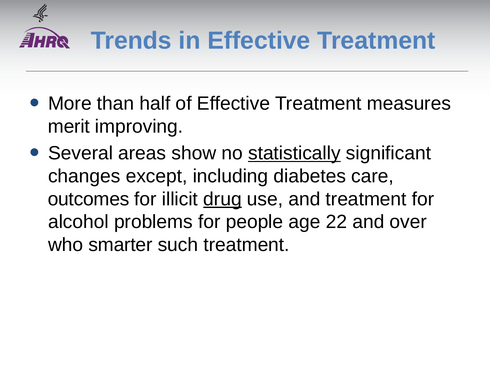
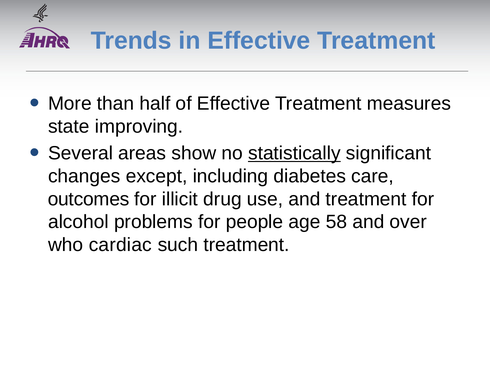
merit: merit -> state
drug underline: present -> none
22: 22 -> 58
smarter: smarter -> cardiac
